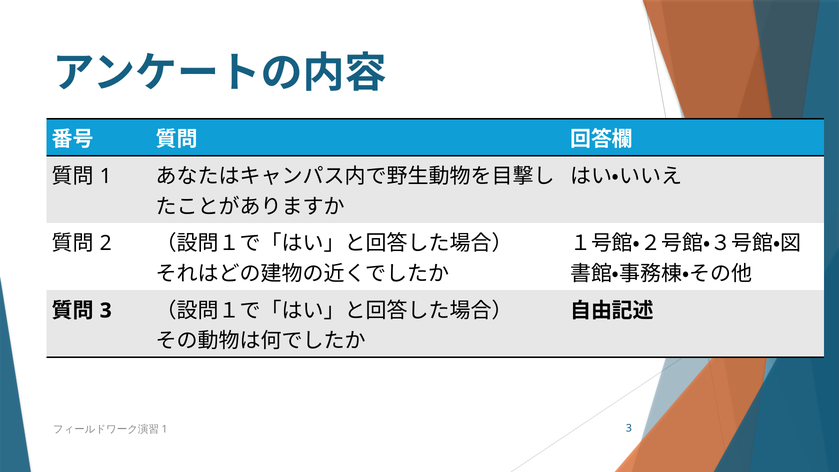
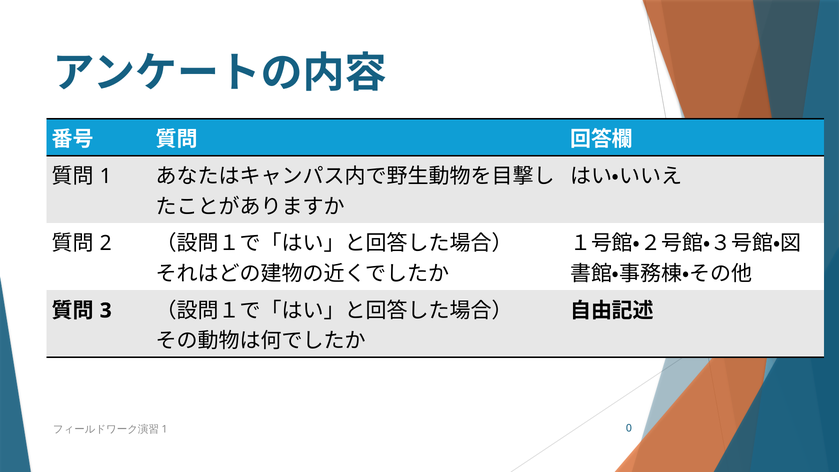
3 at (629, 428): 3 -> 0
